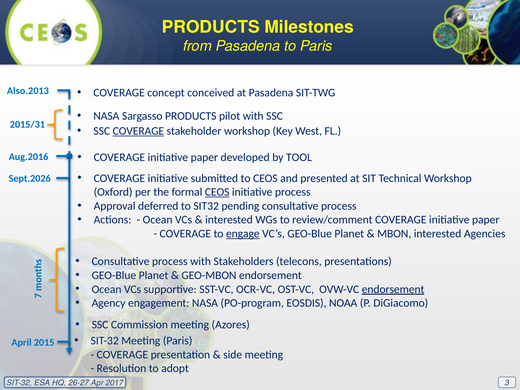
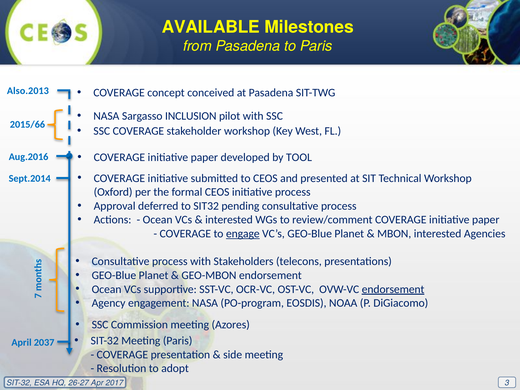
PRODUCTS at (211, 27): PRODUCTS -> AVAILABLE
Sargasso PRODUCTS: PRODUCTS -> INCLUSION
2015/31: 2015/31 -> 2015/66
COVERAGE at (138, 131) underline: present -> none
Sept.2026: Sept.2026 -> Sept.2014
CEOS at (217, 192) underline: present -> none
2015: 2015 -> 2037
